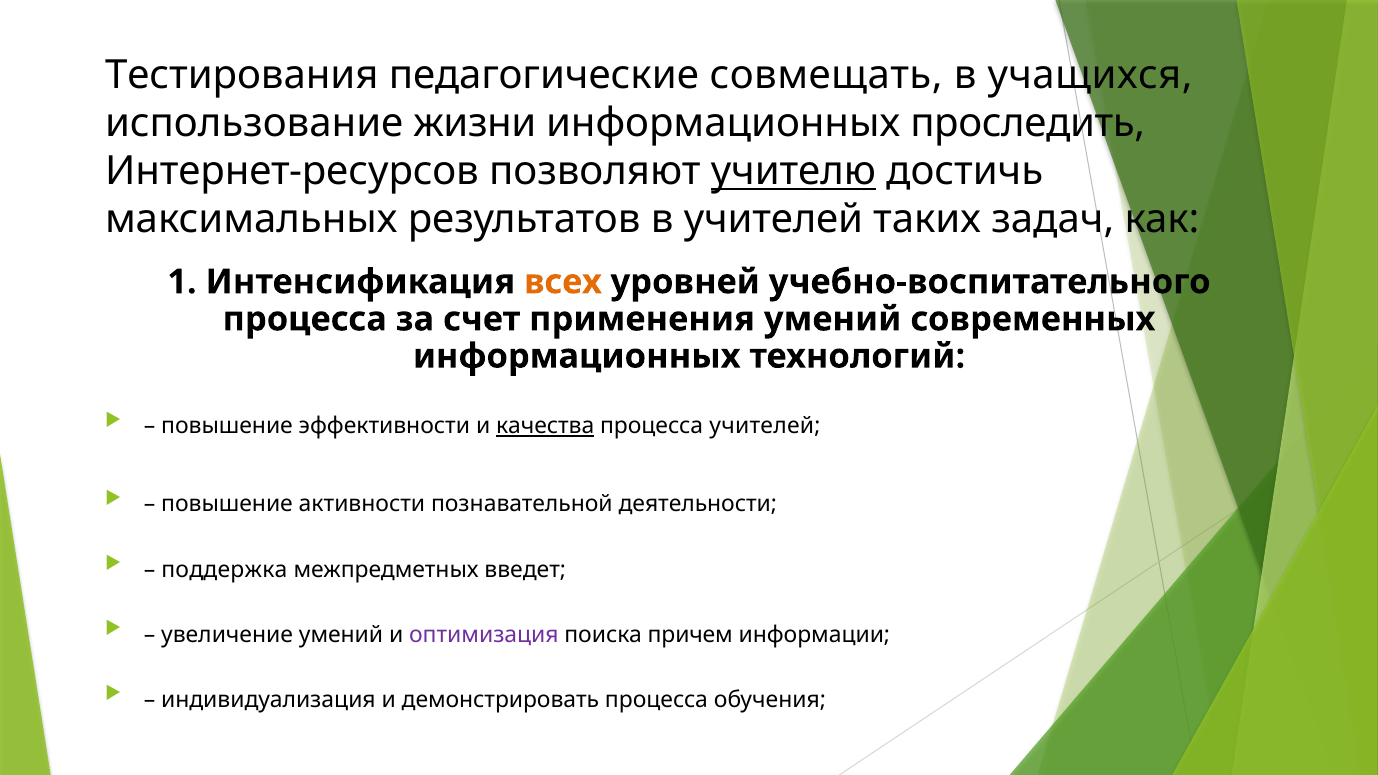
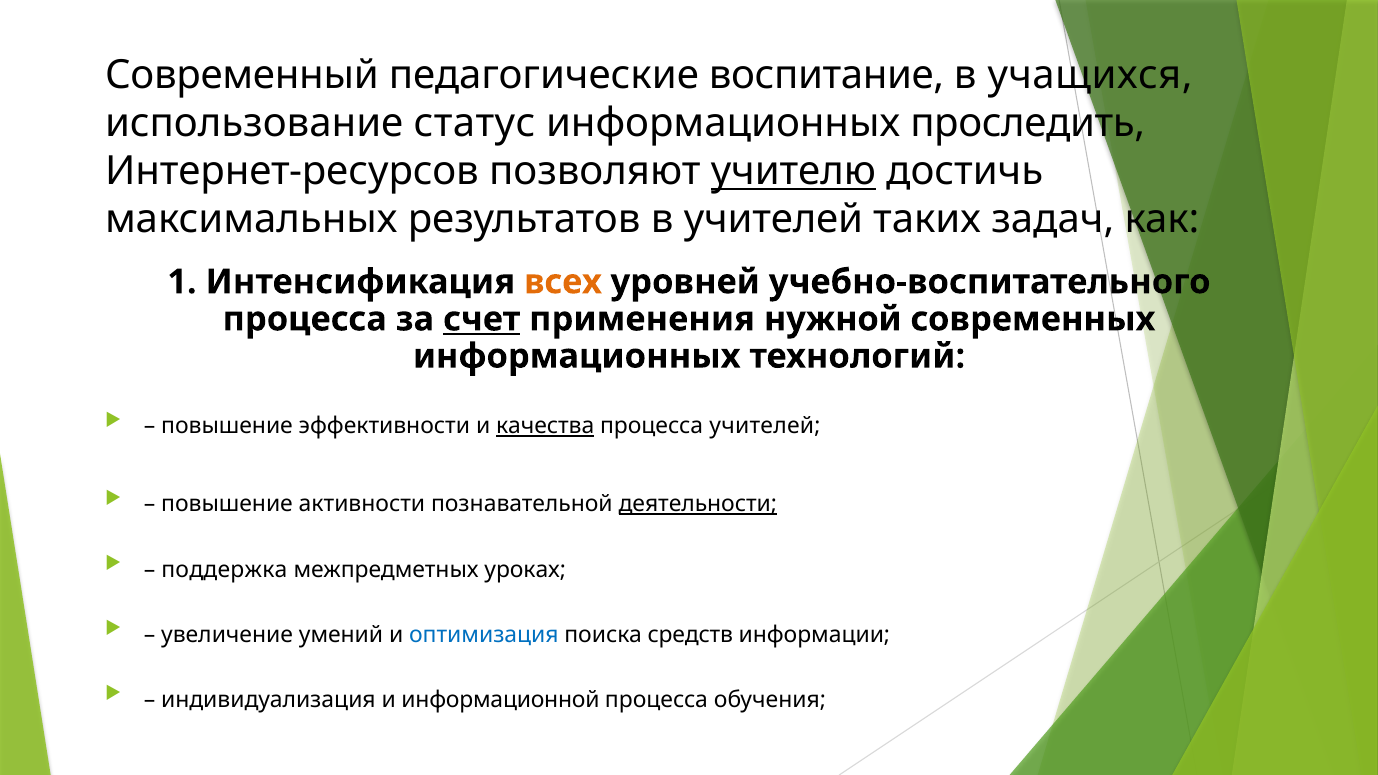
Тестирования: Тестирования -> Современный
совмещать: совмещать -> воспитание
жизни: жизни -> статус
счет underline: none -> present
применения умений: умений -> нужной
деятельности underline: none -> present
введет: введет -> уроках
оптимизация colour: purple -> blue
причем: причем -> средств
демонстрировать: демонстрировать -> информационной
